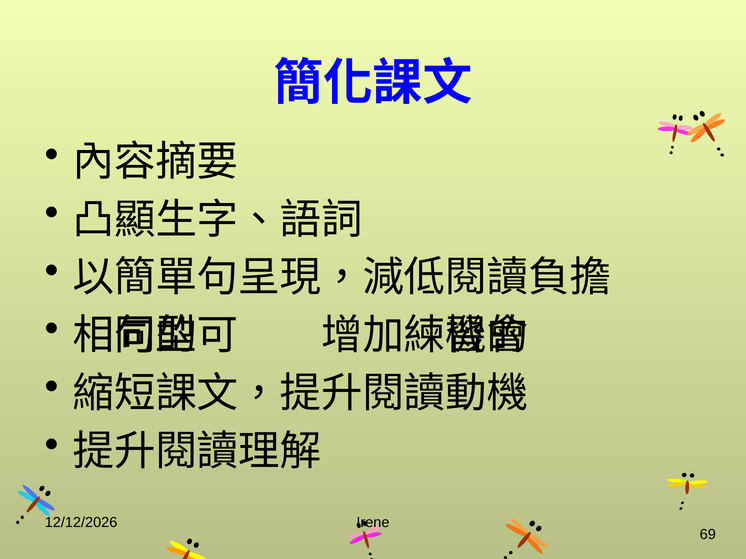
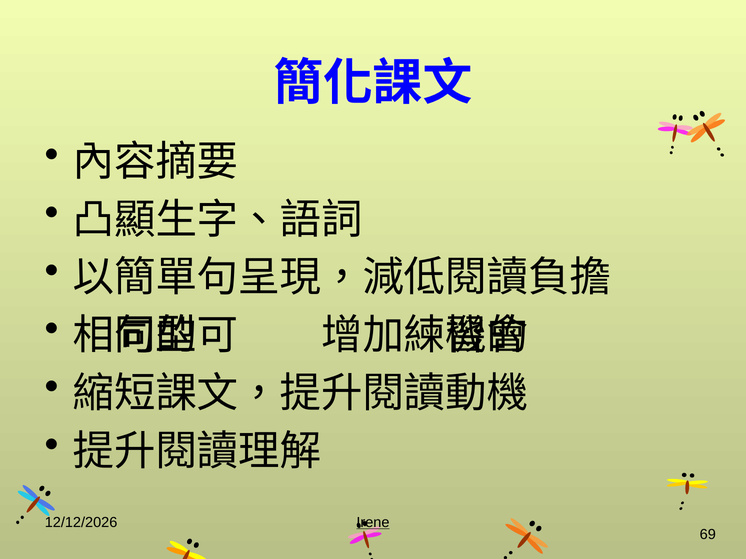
Irene underline: none -> present
